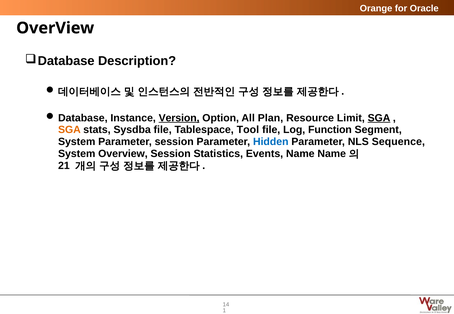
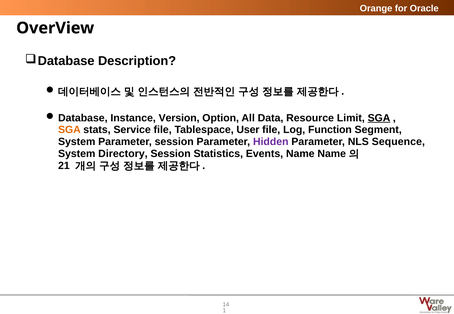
Version underline: present -> none
Plan: Plan -> Data
Sysdba: Sysdba -> Service
Tool: Tool -> User
Hidden colour: blue -> purple
System Overview: Overview -> Directory
